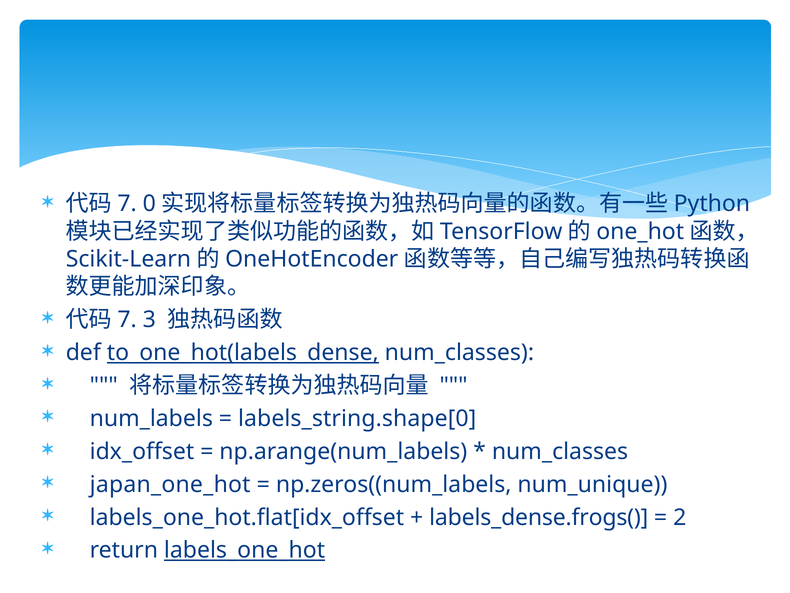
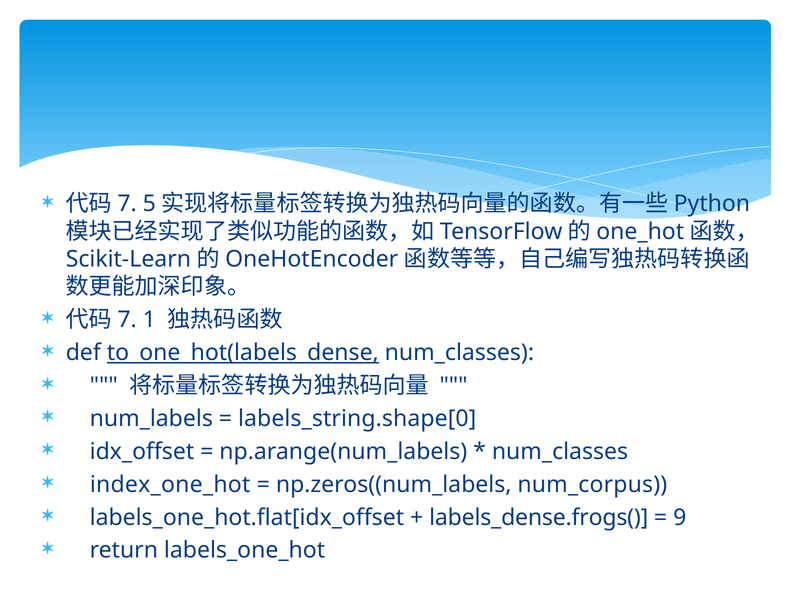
0: 0 -> 5
3: 3 -> 1
japan_one_hot: japan_one_hot -> index_one_hot
num_unique: num_unique -> num_corpus
2: 2 -> 9
labels_one_hot underline: present -> none
